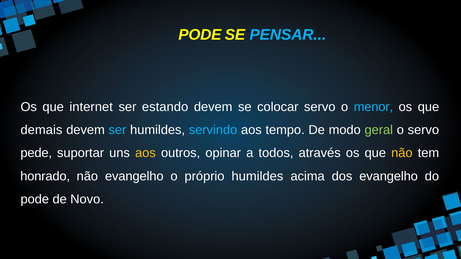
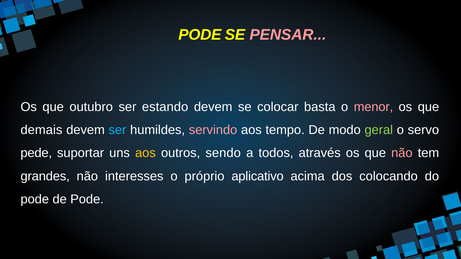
PENSAR colour: light blue -> pink
internet: internet -> outubro
colocar servo: servo -> basta
menor colour: light blue -> pink
servindo colour: light blue -> pink
opinar: opinar -> sendo
não at (402, 153) colour: yellow -> pink
honrado: honrado -> grandes
não evangelho: evangelho -> interesses
próprio humildes: humildes -> aplicativo
dos evangelho: evangelho -> colocando
de Novo: Novo -> Pode
